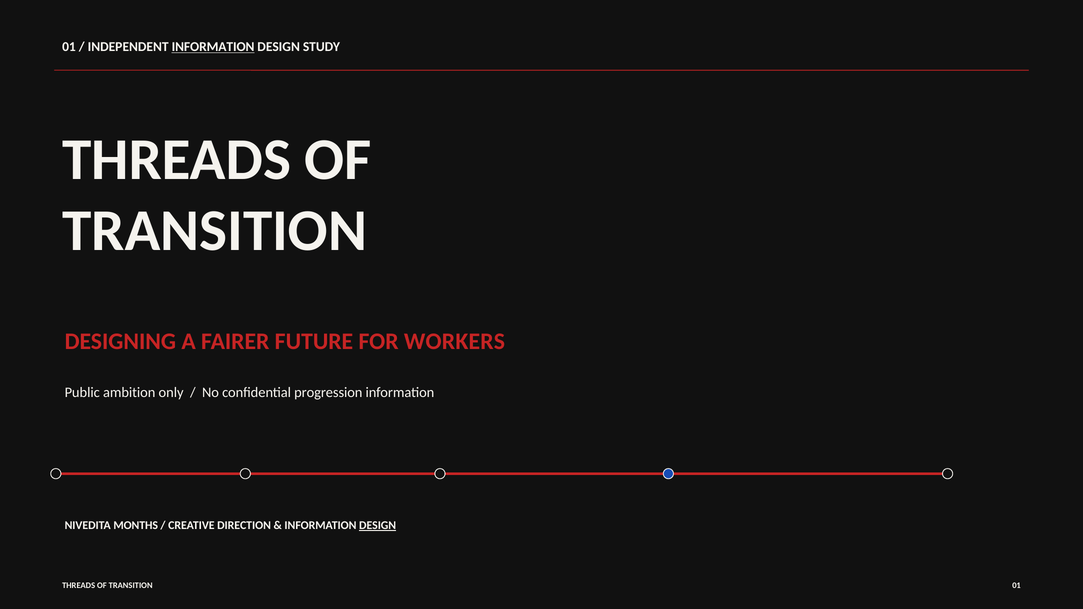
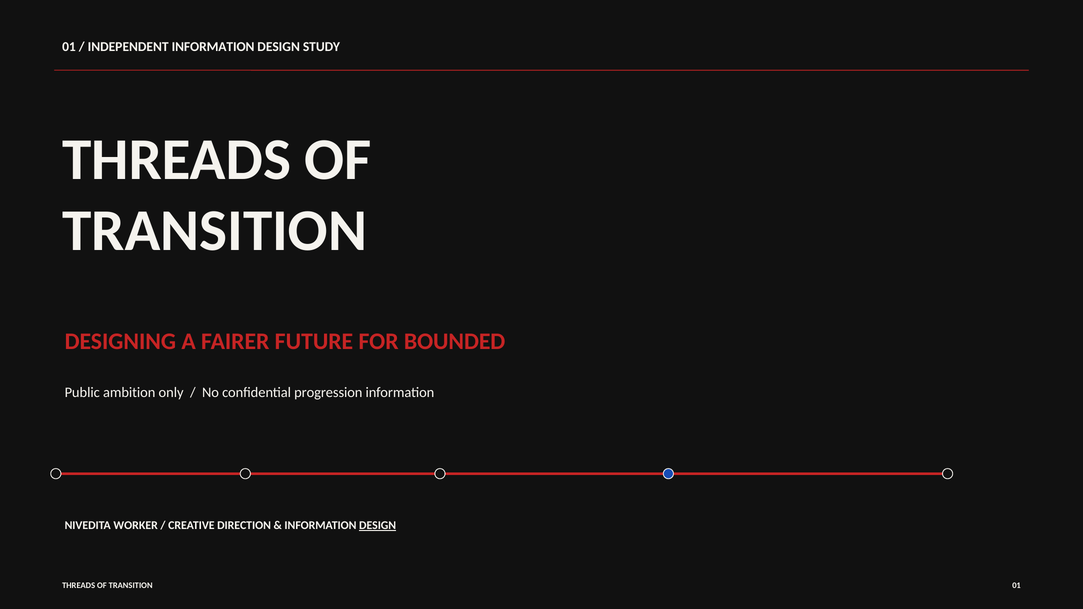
INFORMATION at (213, 47) underline: present -> none
WORKERS: WORKERS -> BOUNDED
MONTHS: MONTHS -> WORKER
